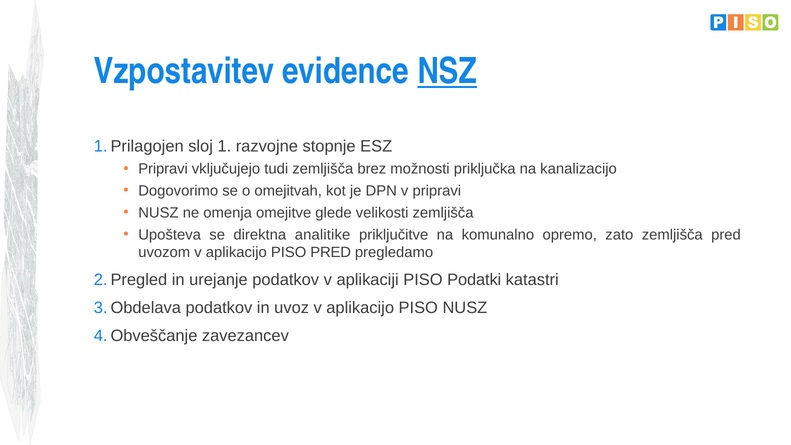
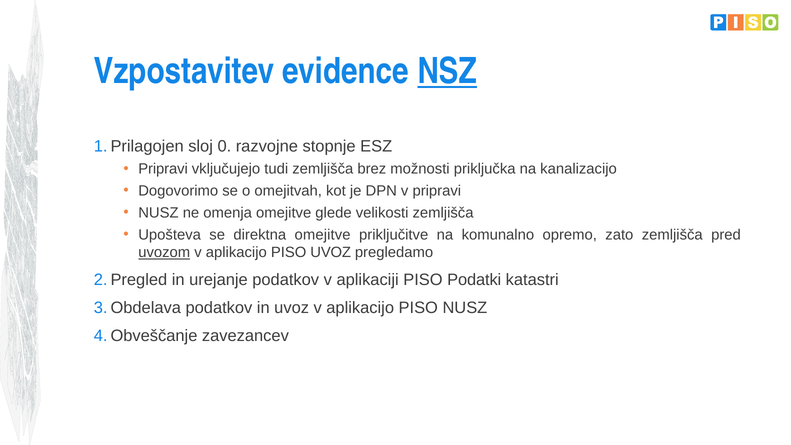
1: 1 -> 0
direktna analitike: analitike -> omejitve
uvozom underline: none -> present
PISO PRED: PRED -> UVOZ
